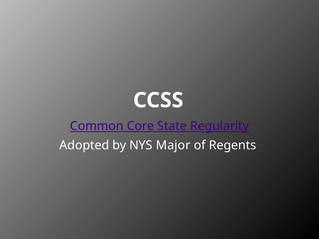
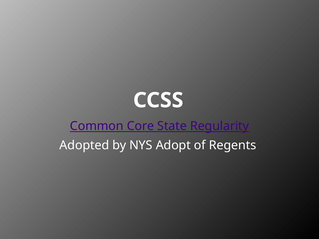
Major: Major -> Adopt
